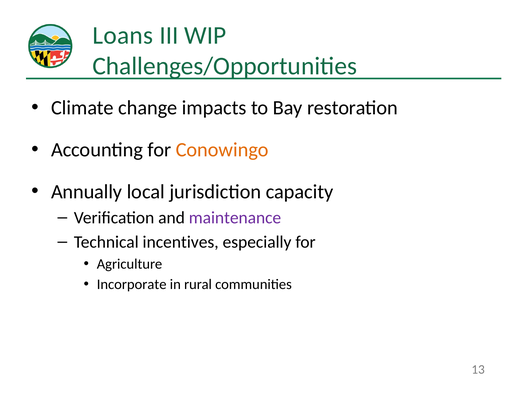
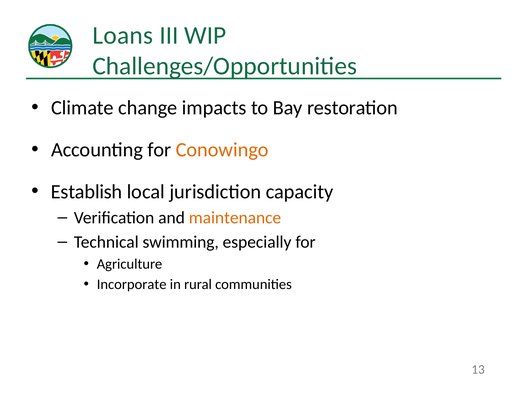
Annually: Annually -> Establish
maintenance colour: purple -> orange
incentives: incentives -> swimming
